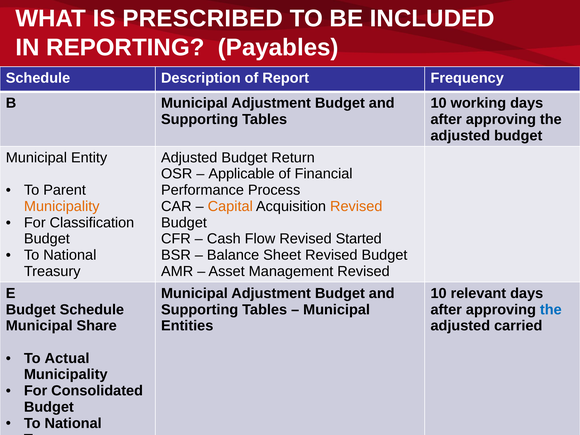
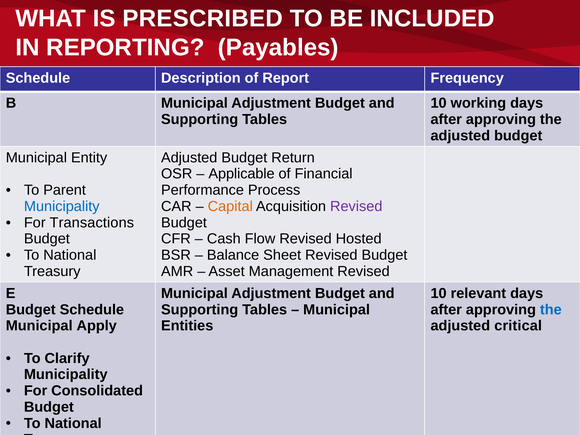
Municipality at (62, 206) colour: orange -> blue
Revised at (356, 206) colour: orange -> purple
Classification: Classification -> Transactions
Started: Started -> Hosted
Share: Share -> Apply
carried: carried -> critical
Actual: Actual -> Clarify
